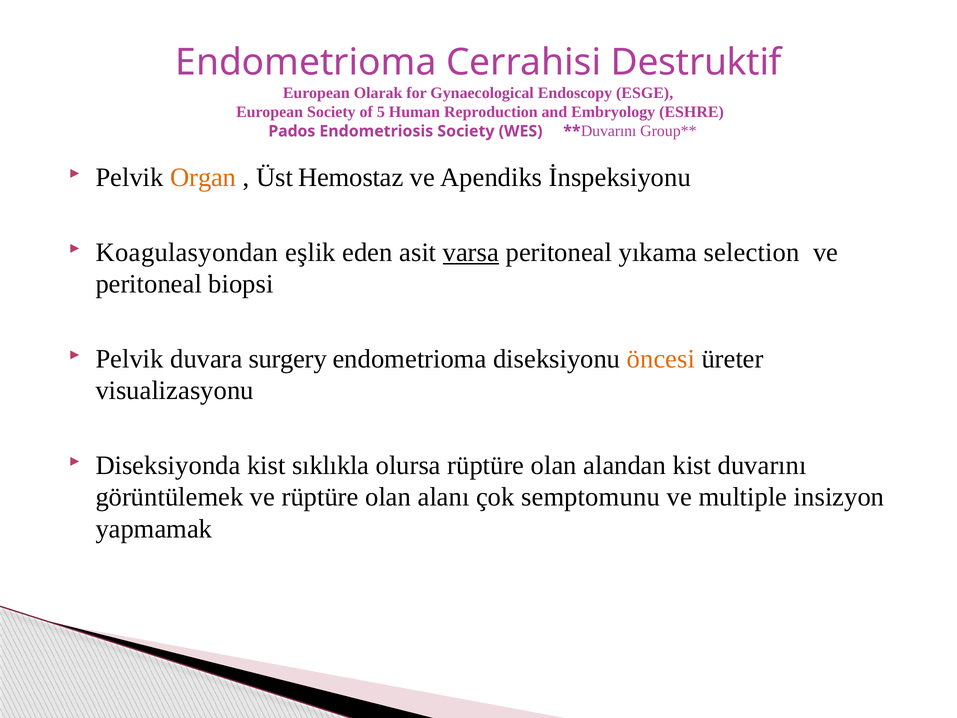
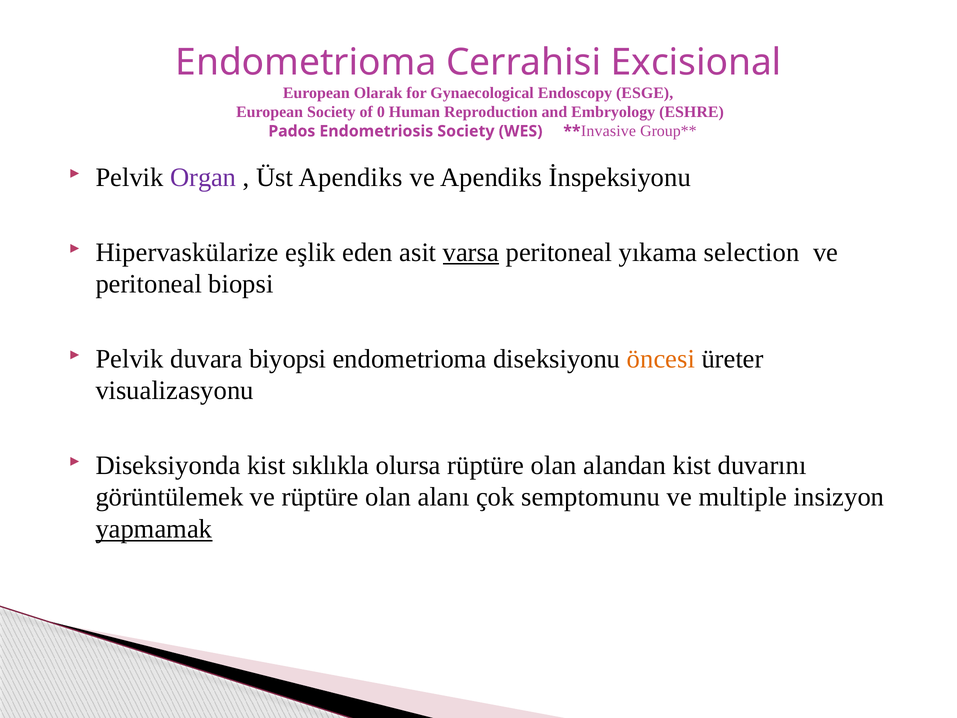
Destruktif: Destruktif -> Excisional
5: 5 -> 0
Duvarını at (609, 131): Duvarını -> Invasive
Organ colour: orange -> purple
Üst Hemostaz: Hemostaz -> Apendiks
Koagulasyondan: Koagulasyondan -> Hipervaskülarize
surgery: surgery -> biyopsi
yapmamak underline: none -> present
